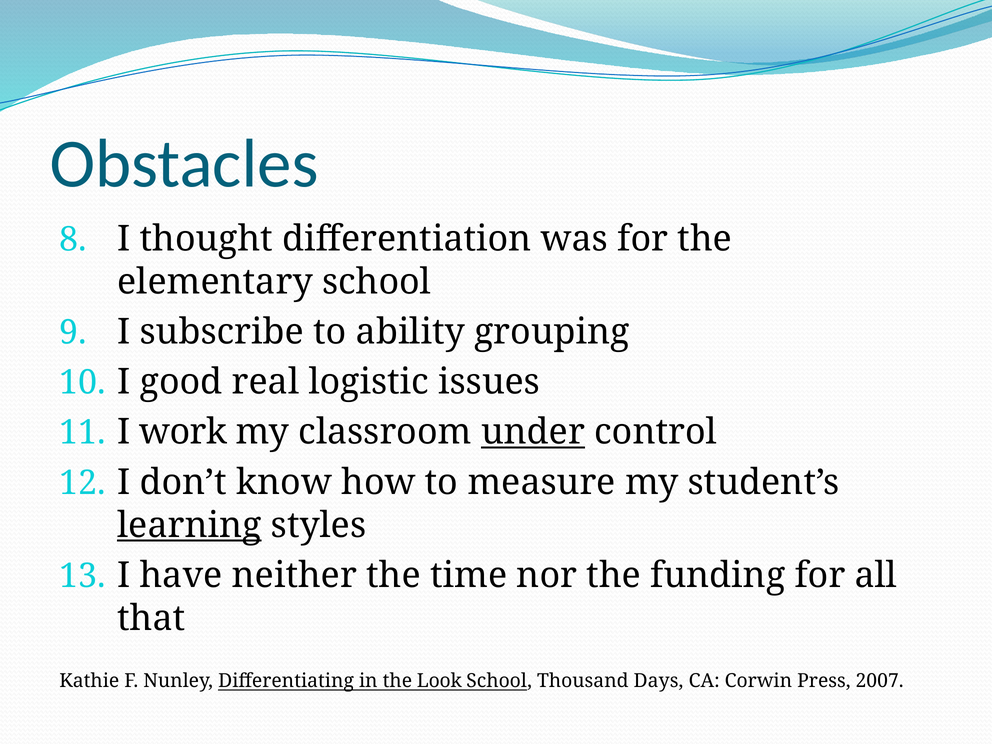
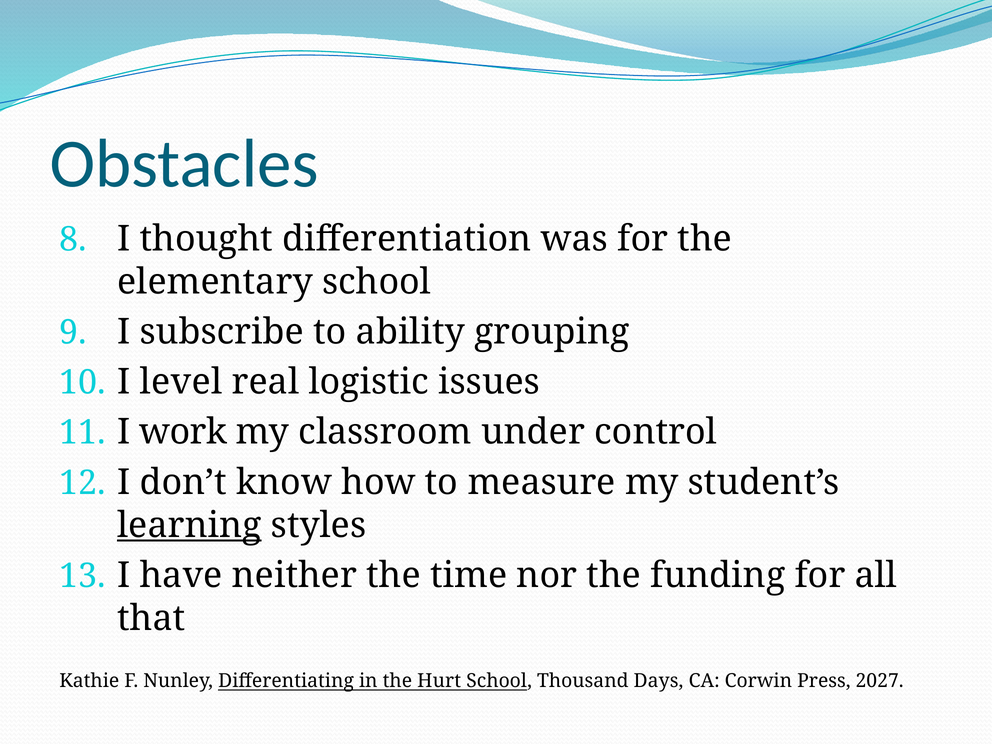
good: good -> level
under underline: present -> none
Look: Look -> Hurt
2007: 2007 -> 2027
